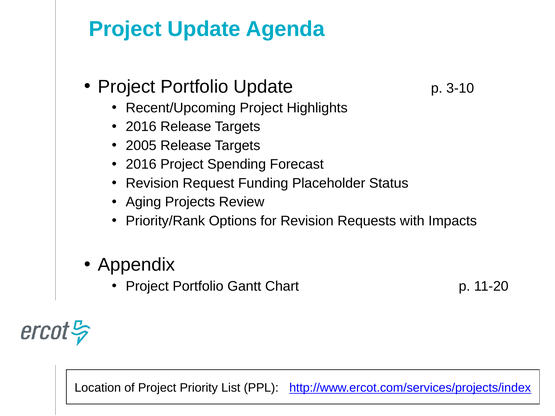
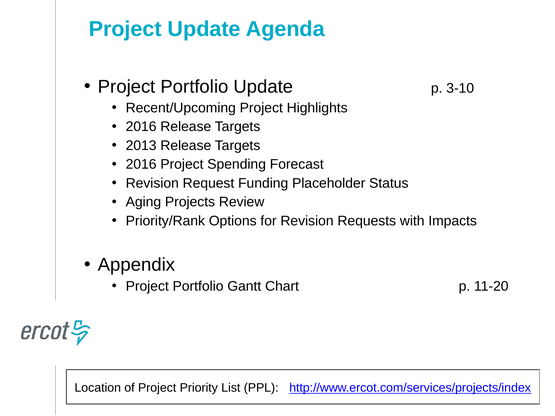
2005: 2005 -> 2013
